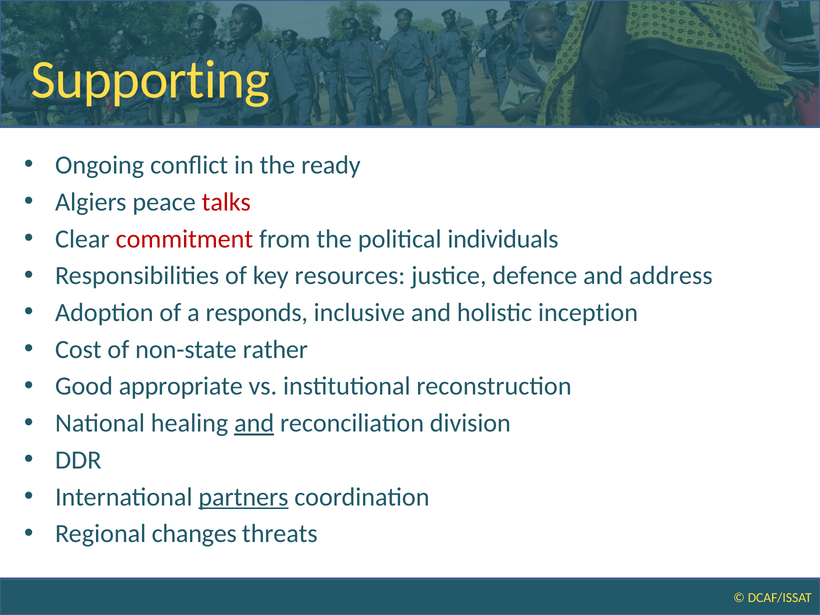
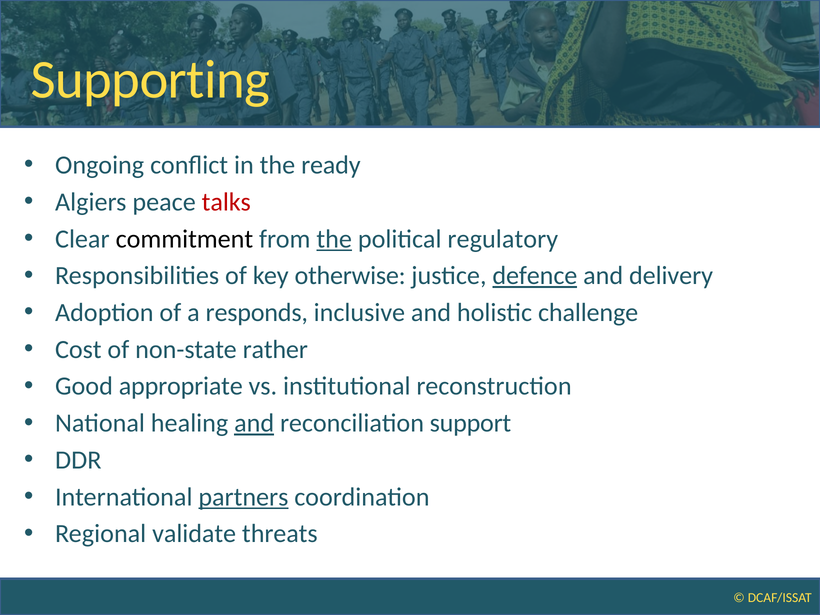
commitment colour: red -> black
the at (334, 239) underline: none -> present
individuals: individuals -> regulatory
resources: resources -> otherwise
defence underline: none -> present
address: address -> delivery
inception: inception -> challenge
division: division -> support
changes: changes -> validate
